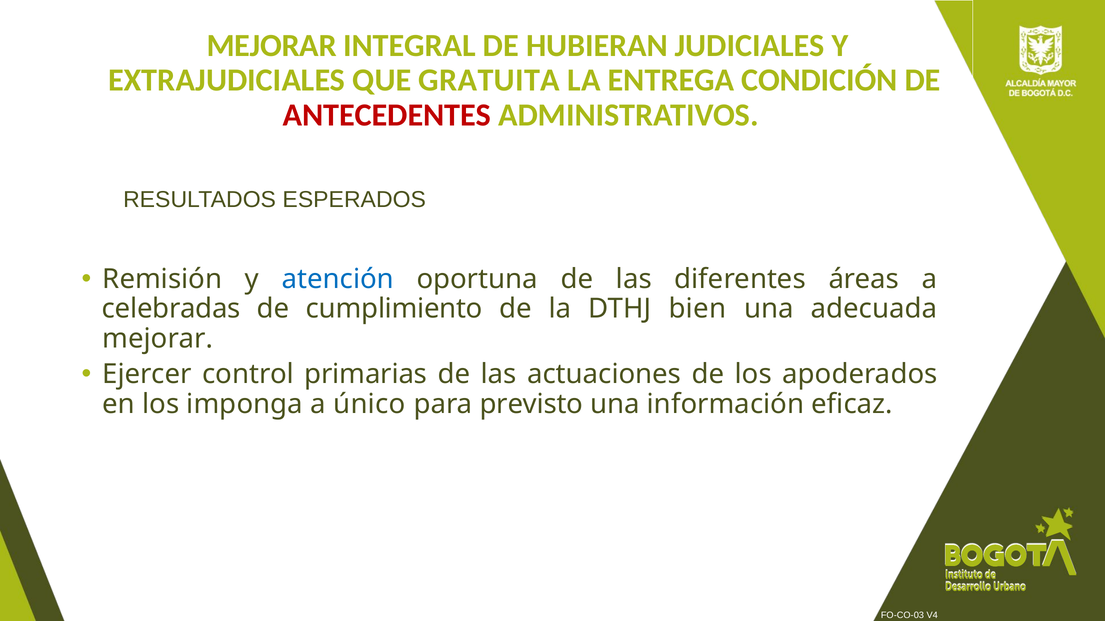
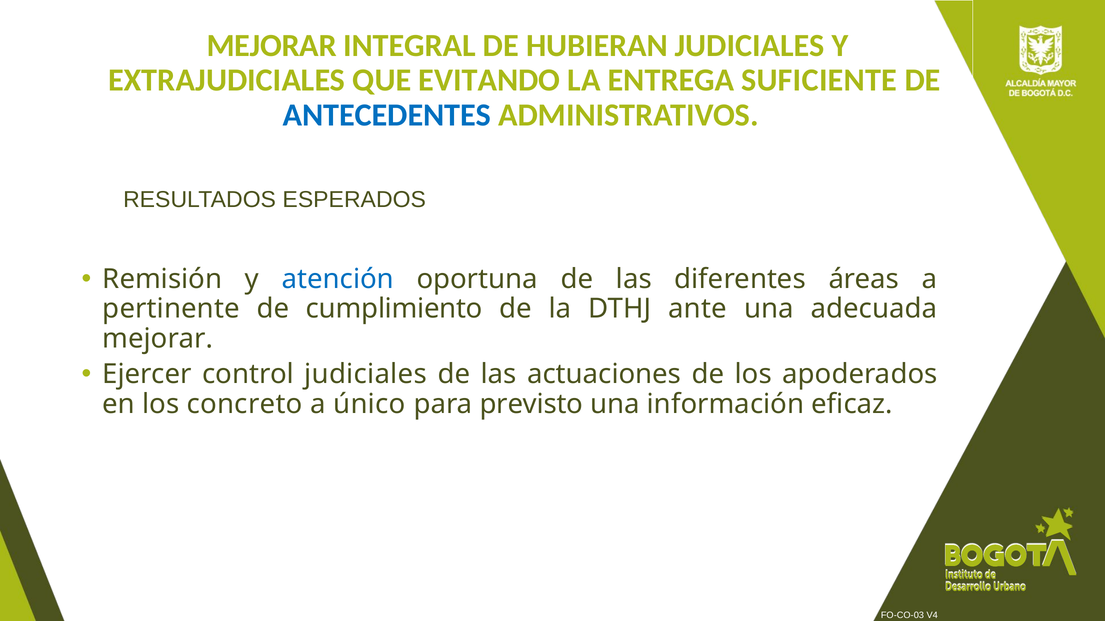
GRATUITA: GRATUITA -> EVITANDO
CONDICIÓN: CONDICIÓN -> SUFICIENTE
ANTECEDENTES colour: red -> blue
celebradas: celebradas -> pertinente
bien: bien -> ante
control primarias: primarias -> judiciales
imponga: imponga -> concreto
